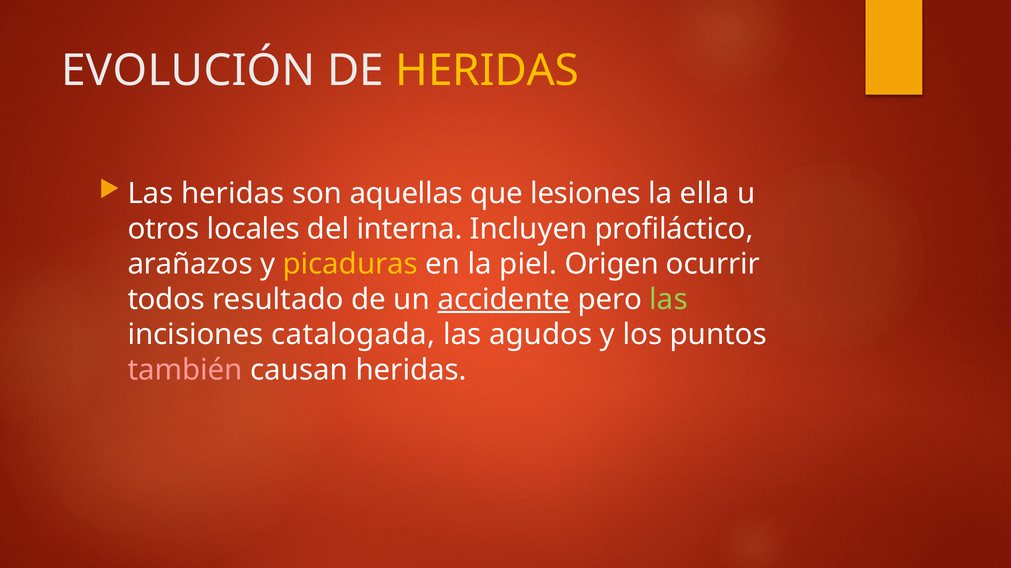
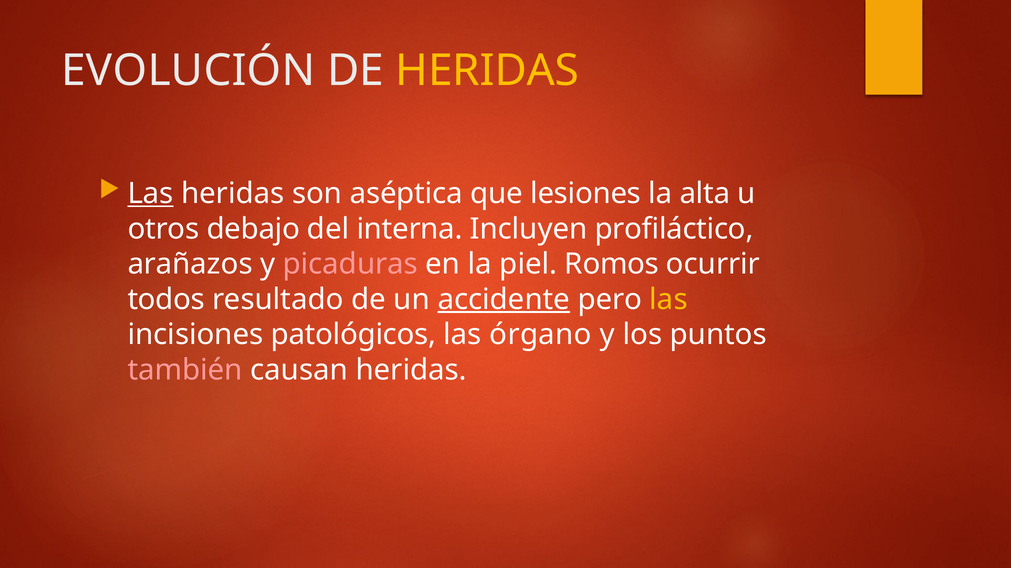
Las at (151, 194) underline: none -> present
aquellas: aquellas -> aséptica
ella: ella -> alta
locales: locales -> debajo
picaduras colour: yellow -> pink
Origen: Origen -> Romos
las at (669, 300) colour: light green -> yellow
catalogada: catalogada -> patológicos
agudos: agudos -> órgano
